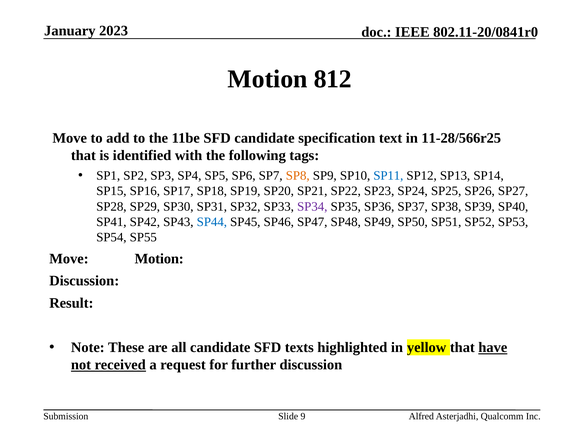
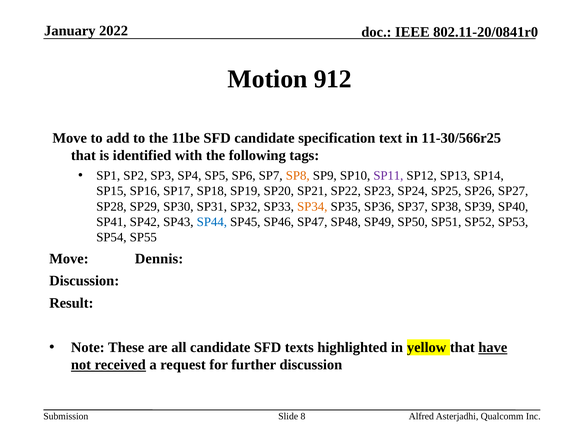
2023: 2023 -> 2022
812: 812 -> 912
11-28/566r25: 11-28/566r25 -> 11-30/566r25
SP11 colour: blue -> purple
SP34 colour: purple -> orange
Move Motion: Motion -> Dennis
9: 9 -> 8
